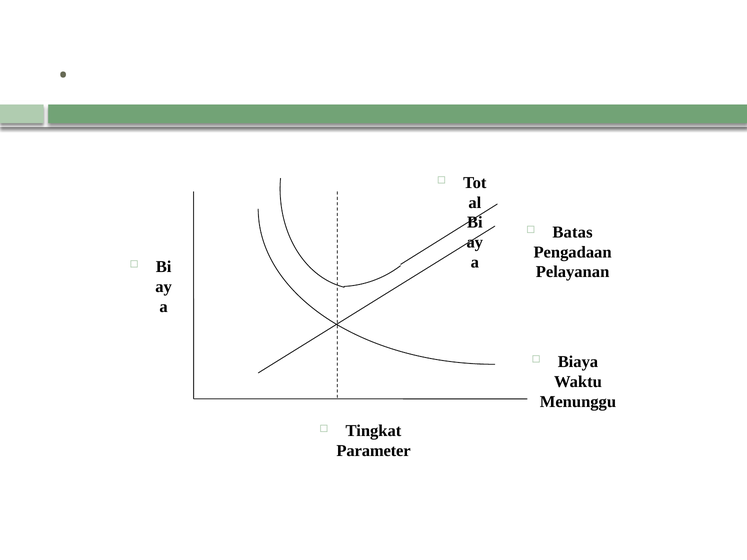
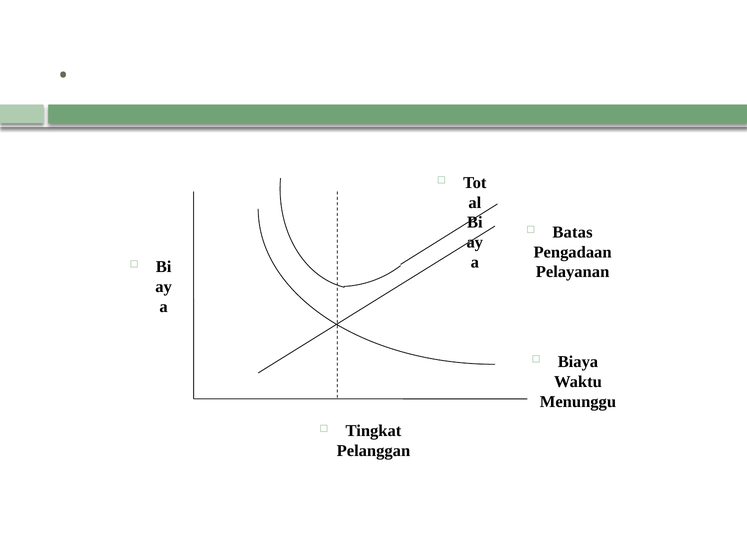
Parameter: Parameter -> Pelanggan
